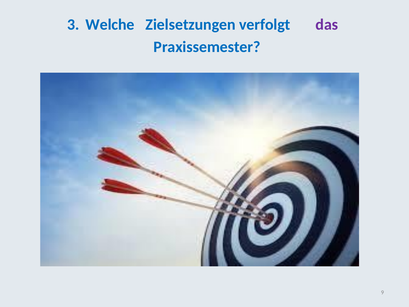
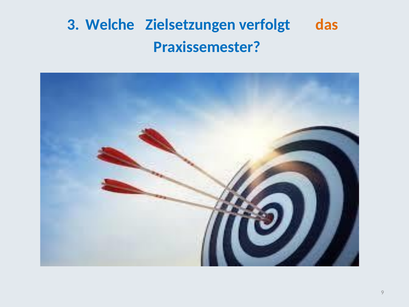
das colour: purple -> orange
